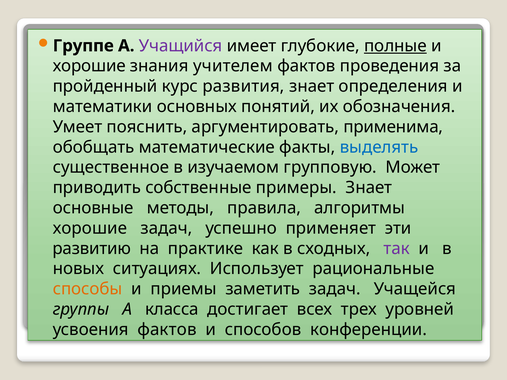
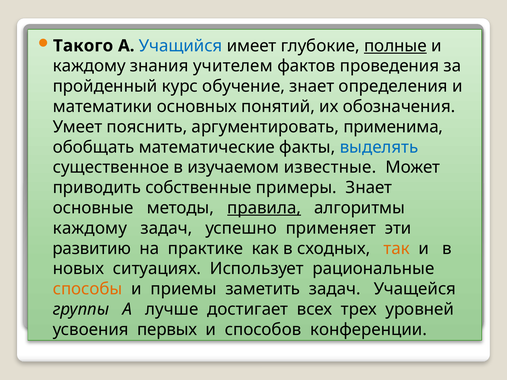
Группе: Группе -> Такого
Учащийся colour: purple -> blue
хорошие at (89, 66): хорошие -> каждому
развития: развития -> обучение
групповую: групповую -> известные
правила underline: none -> present
хорошие at (90, 228): хорошие -> каждому
так colour: purple -> orange
класса: класса -> лучше
усвоения фактов: фактов -> первых
